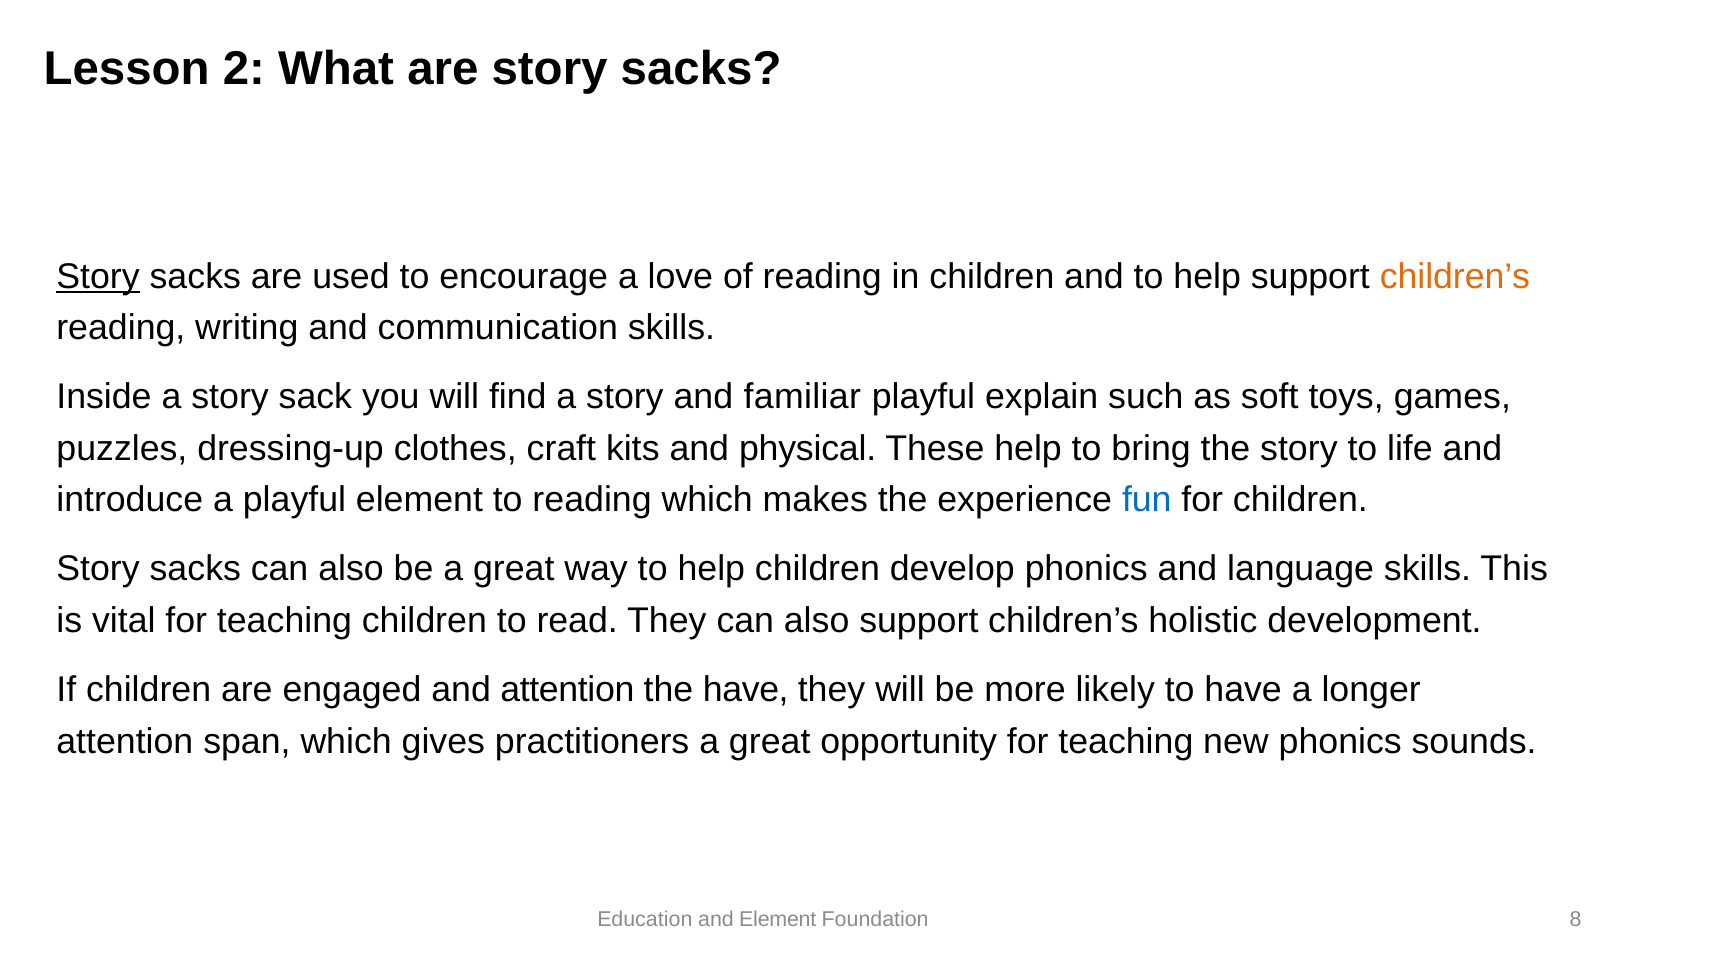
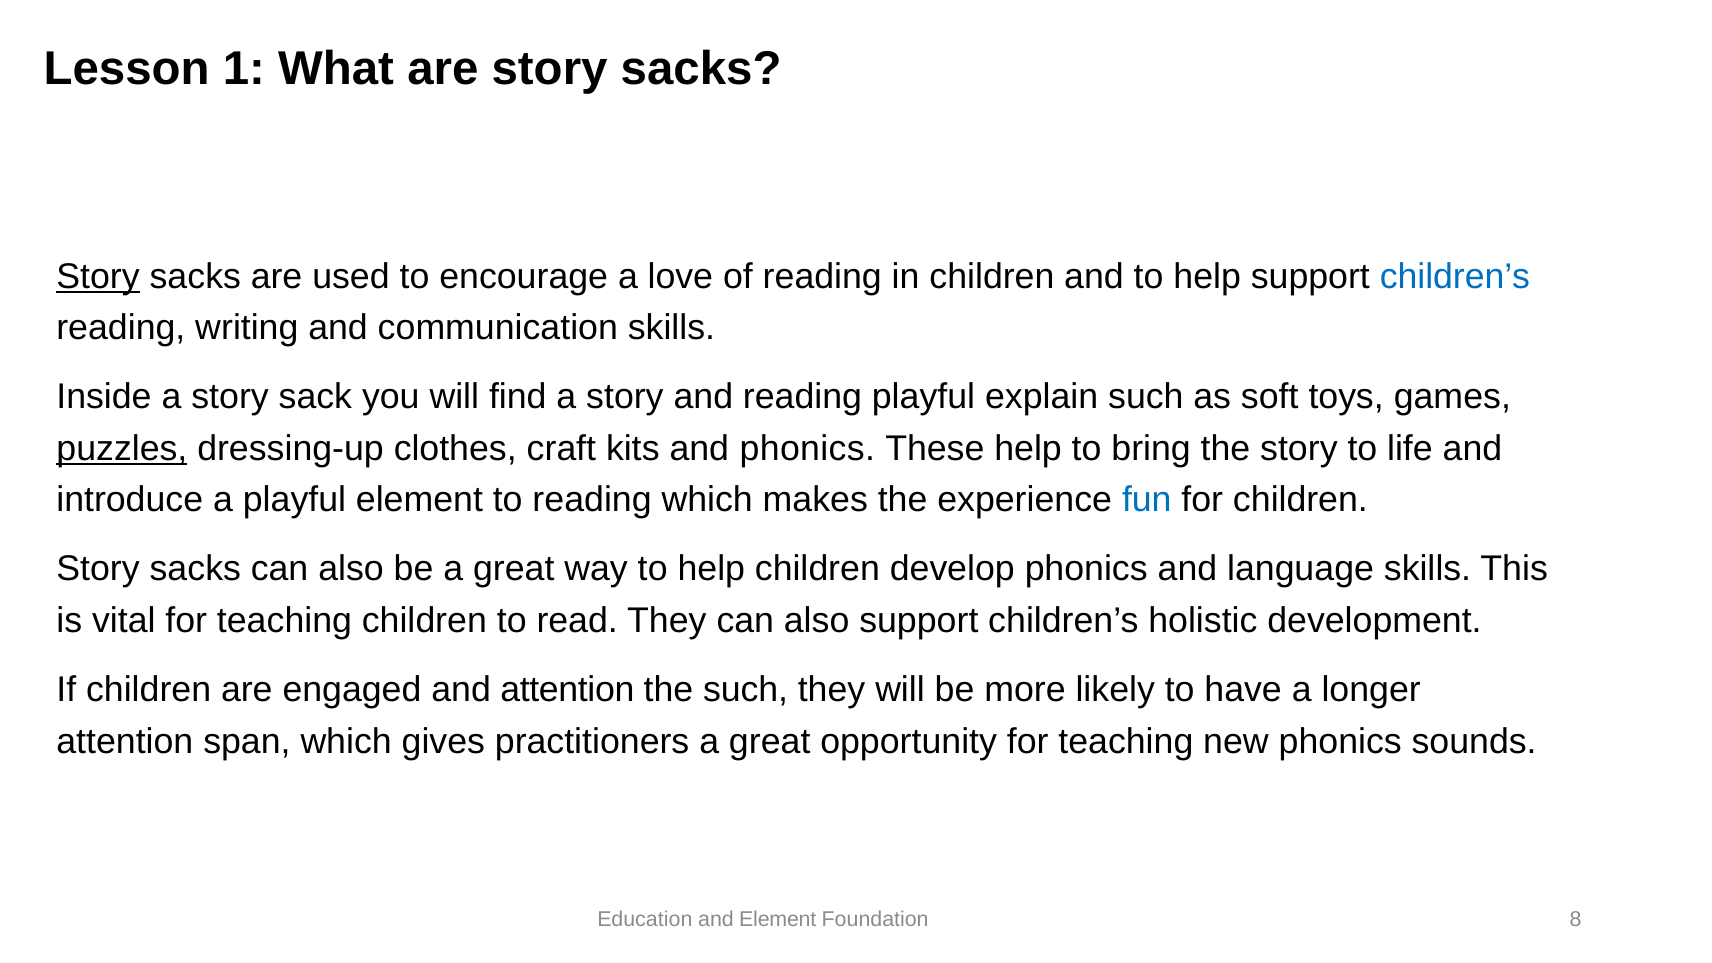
2: 2 -> 1
children’s at (1455, 276) colour: orange -> blue
and familiar: familiar -> reading
puzzles underline: none -> present
and physical: physical -> phonics
the have: have -> such
